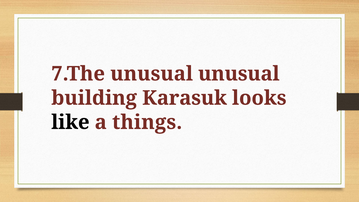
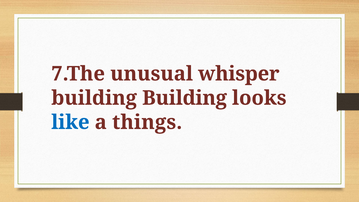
unusual unusual: unusual -> whisper
building Karasuk: Karasuk -> Building
like colour: black -> blue
